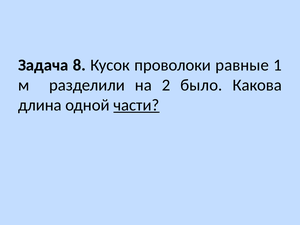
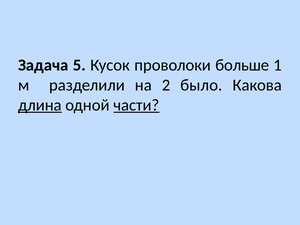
8: 8 -> 5
равные: равные -> больше
длина underline: none -> present
